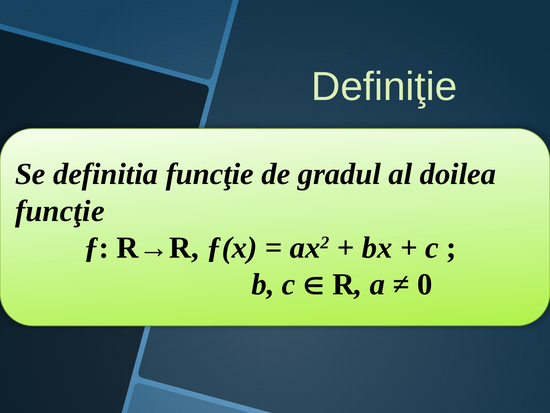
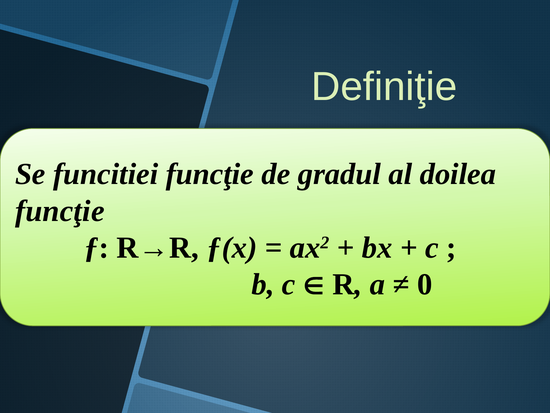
definitia: definitia -> funcitiei
